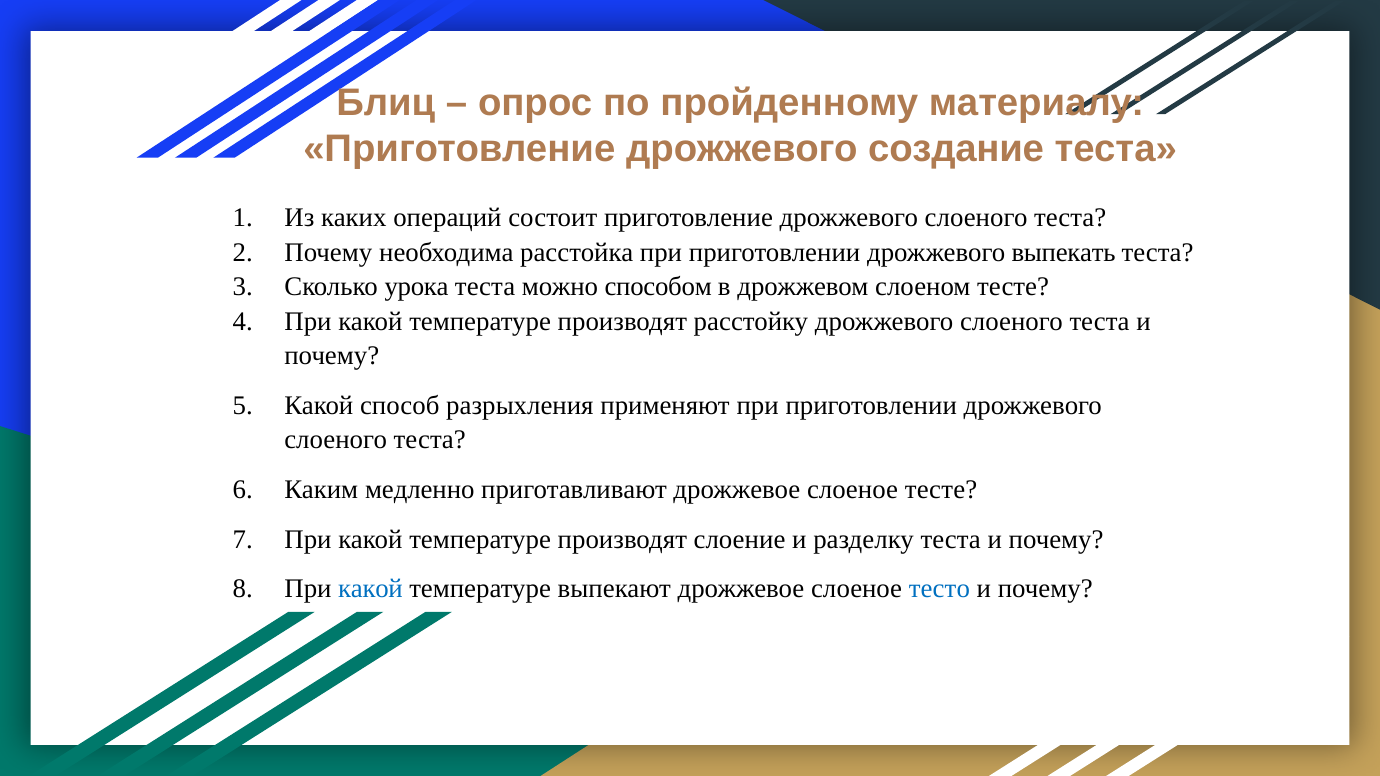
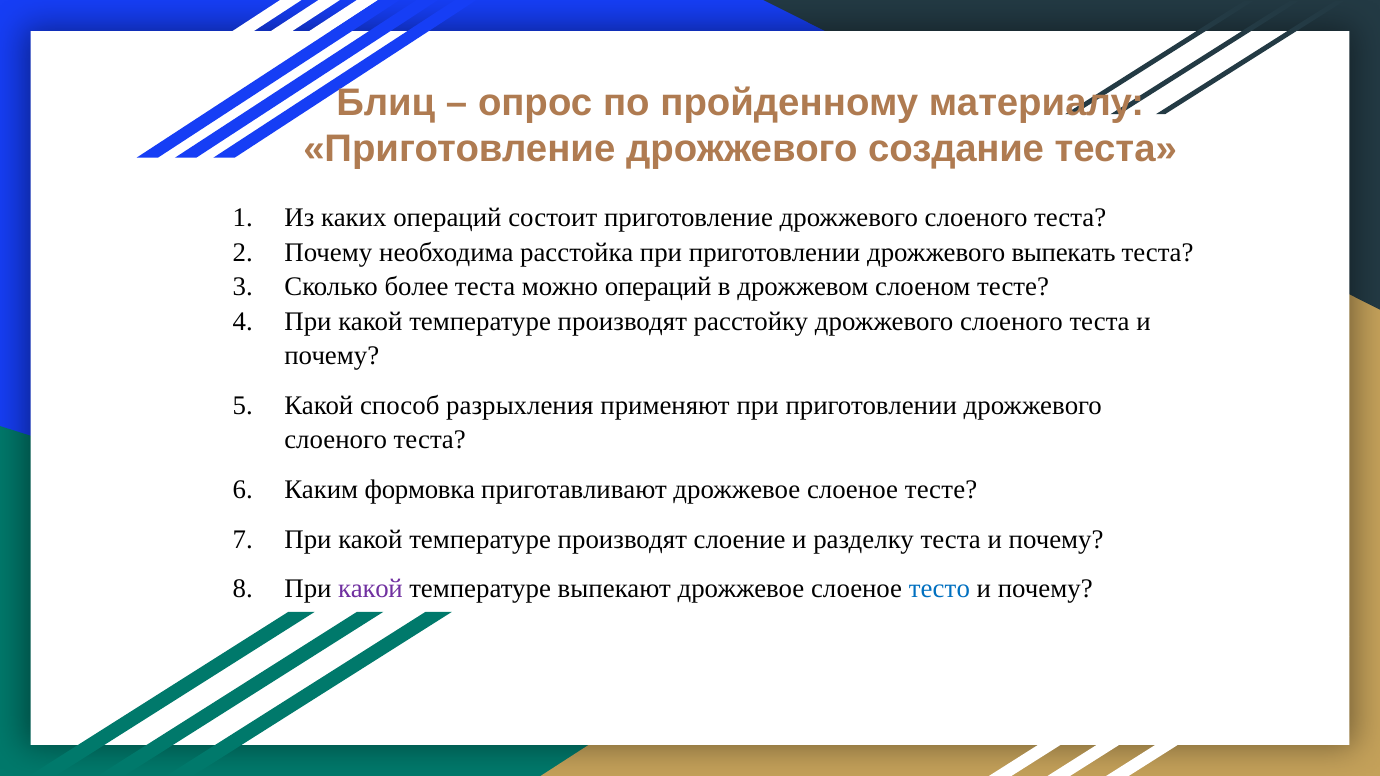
урока: урока -> более
можно способом: способом -> операций
медленно: медленно -> формовка
какой at (370, 589) colour: blue -> purple
